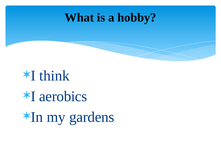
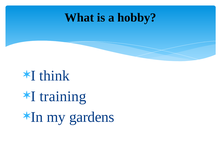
aerobics: aerobics -> training
